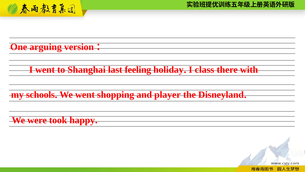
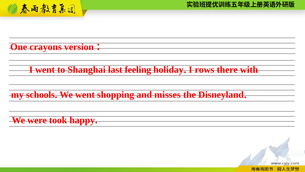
arguing: arguing -> crayons
class: class -> rows
player: player -> misses
